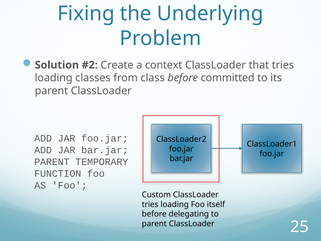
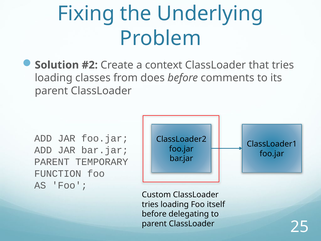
class: class -> does
committed: committed -> comments
